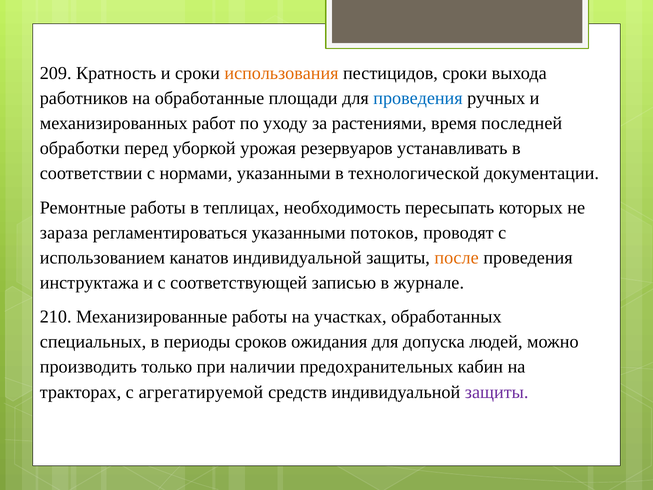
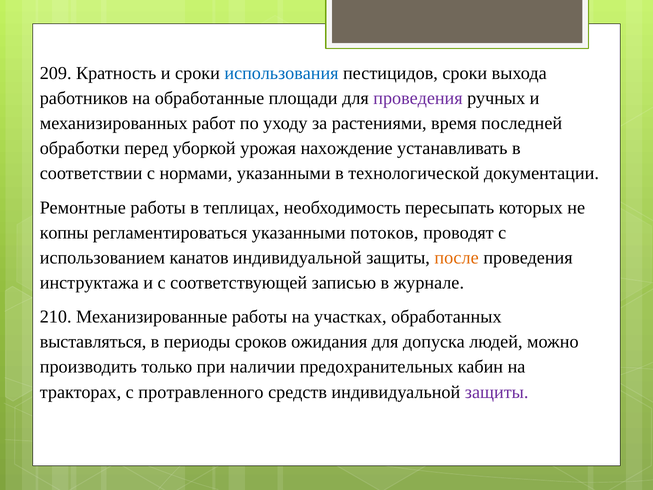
использования colour: orange -> blue
проведения at (418, 98) colour: blue -> purple
резервуаров: резервуаров -> нахождение
зараза: зараза -> копны
специальных: специальных -> выставляться
агрегатируемой: агрегатируемой -> протравленного
